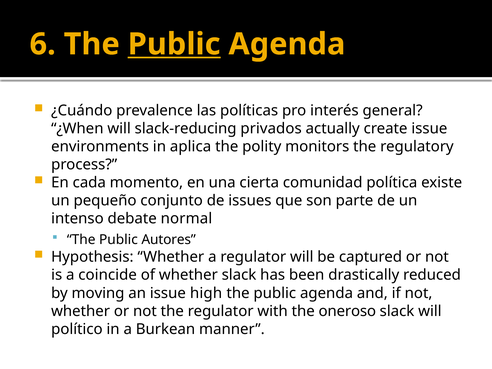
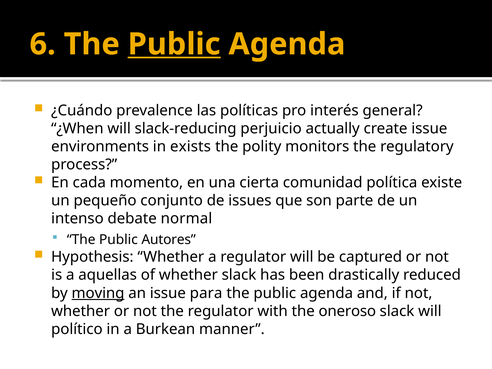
privados: privados -> perjuicio
aplica: aplica -> exists
coincide: coincide -> aquellas
moving underline: none -> present
high: high -> para
